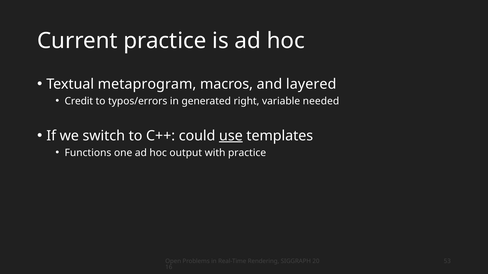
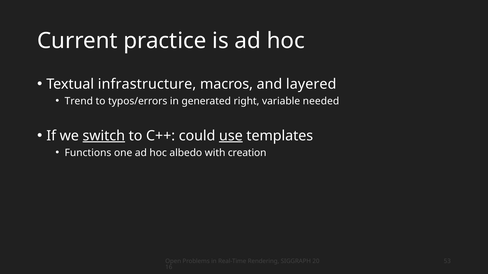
metaprogram: metaprogram -> infrastructure
Credit: Credit -> Trend
switch underline: none -> present
output: output -> albedo
with practice: practice -> creation
